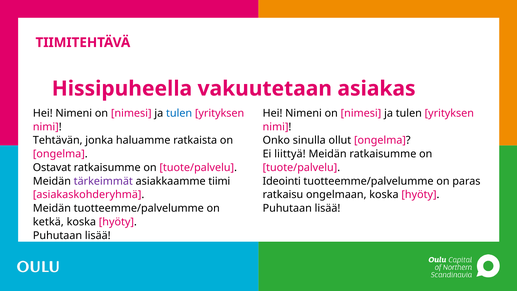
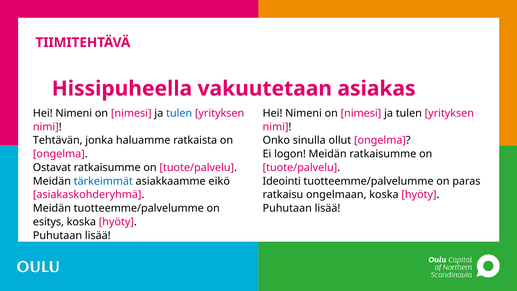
liittyä: liittyä -> logon
tärkeimmät colour: purple -> blue
tiimi: tiimi -> eikö
ketkä: ketkä -> esitys
